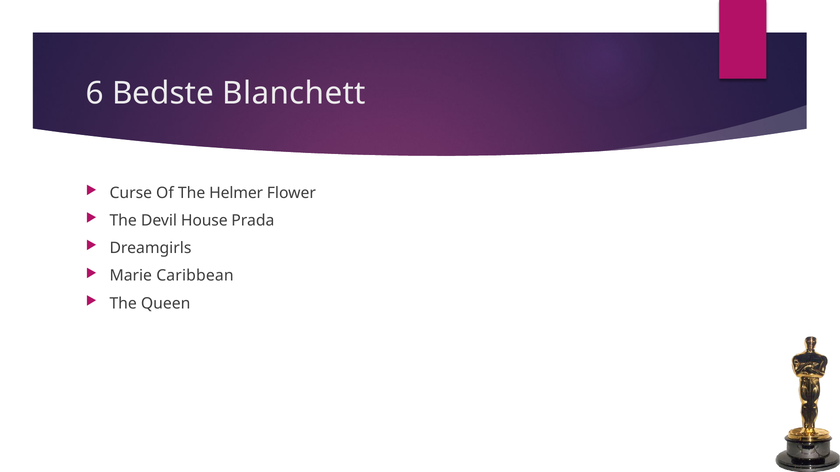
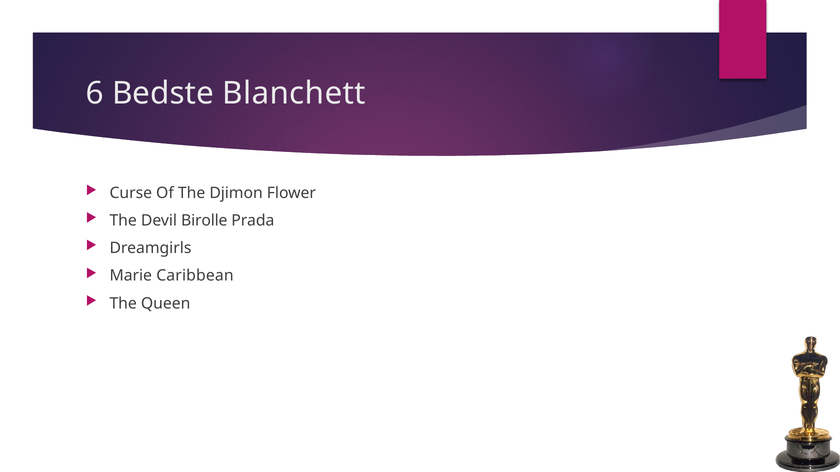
Helmer: Helmer -> Djimon
House: House -> Birolle
